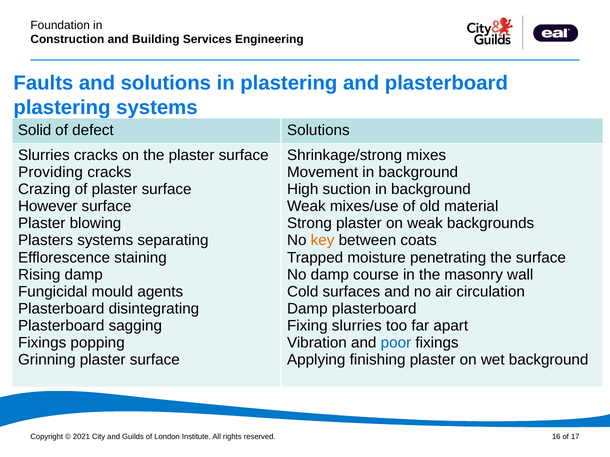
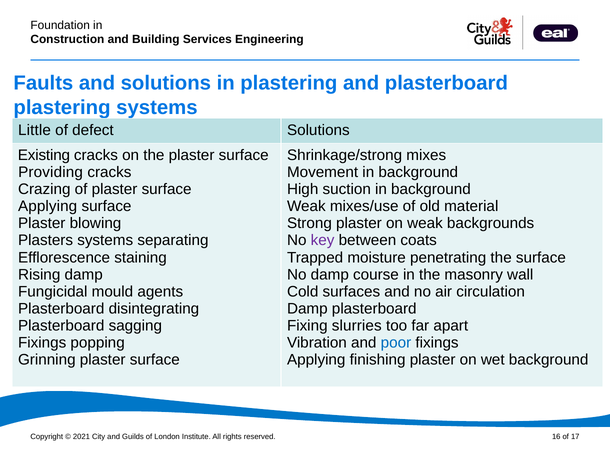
Solid: Solid -> Little
Slurries at (44, 155): Slurries -> Existing
However at (48, 207): However -> Applying
key colour: orange -> purple
